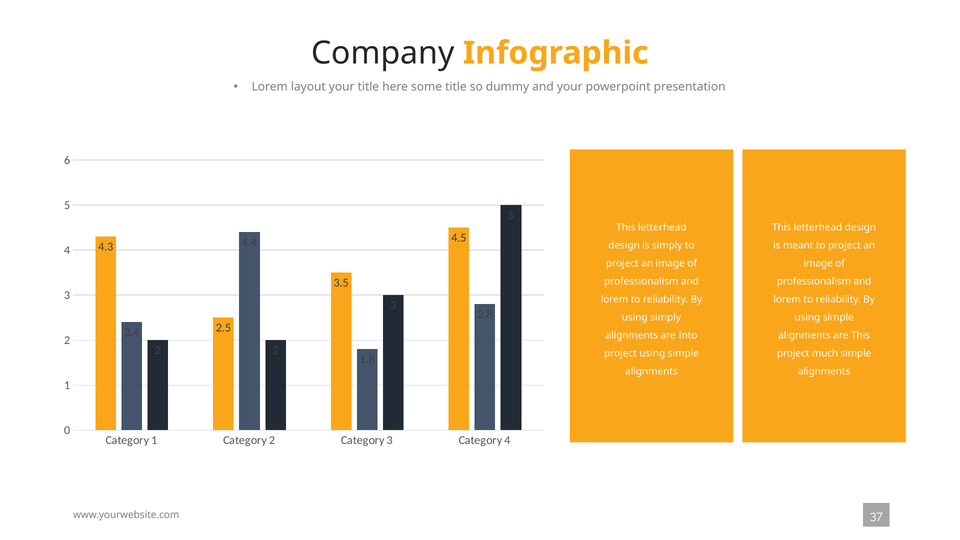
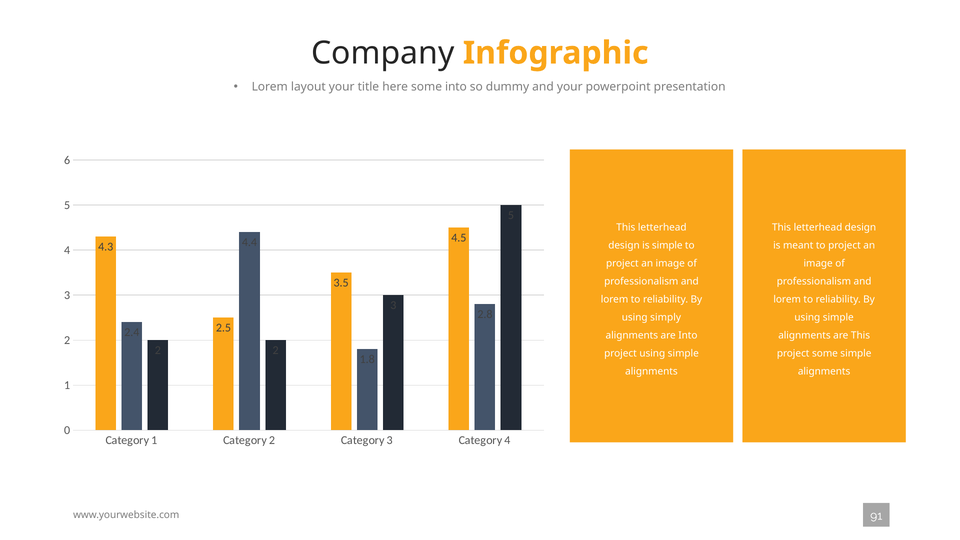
some title: title -> into
is simply: simply -> simple
project much: much -> some
37: 37 -> 91
